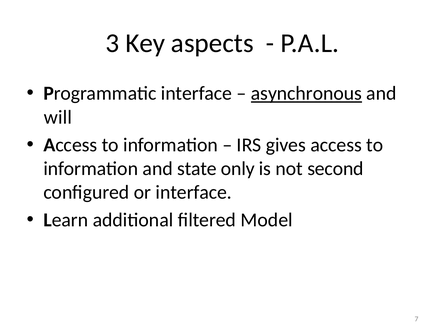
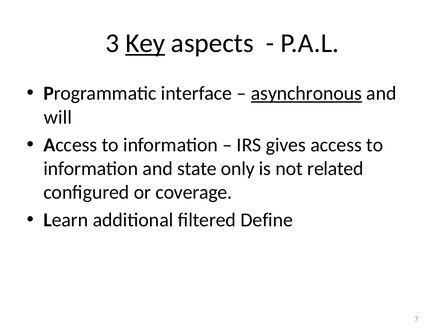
Key underline: none -> present
second: second -> related
or interface: interface -> coverage
Model: Model -> Define
